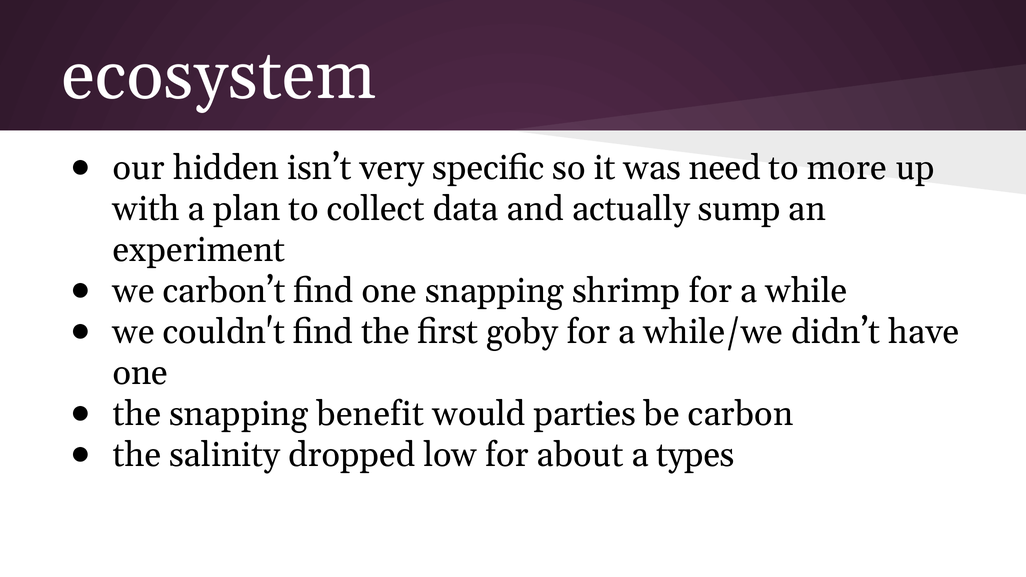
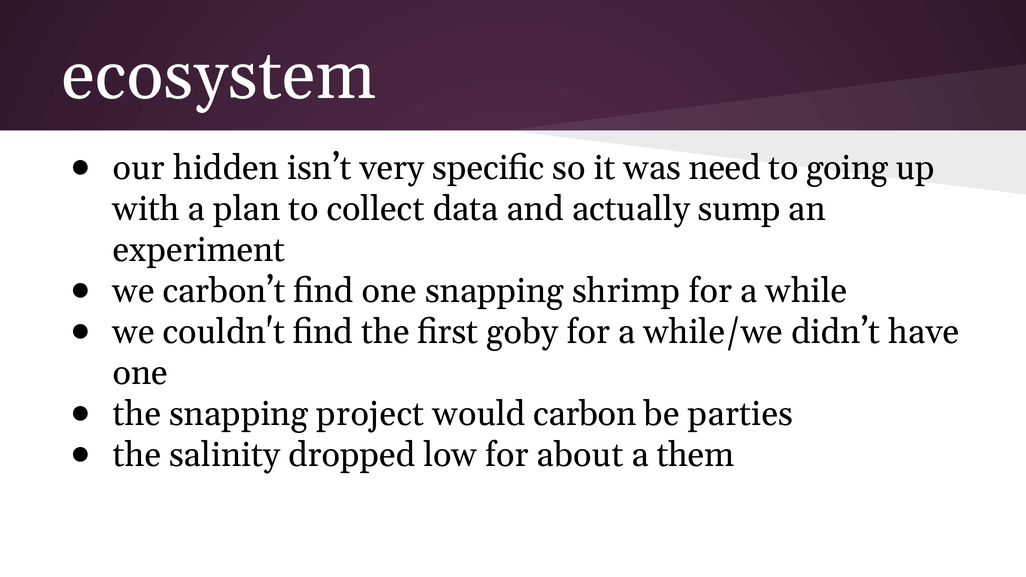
more: more -> going
benefit: benefit -> project
parties: parties -> carbon
carbon: carbon -> parties
types: types -> them
